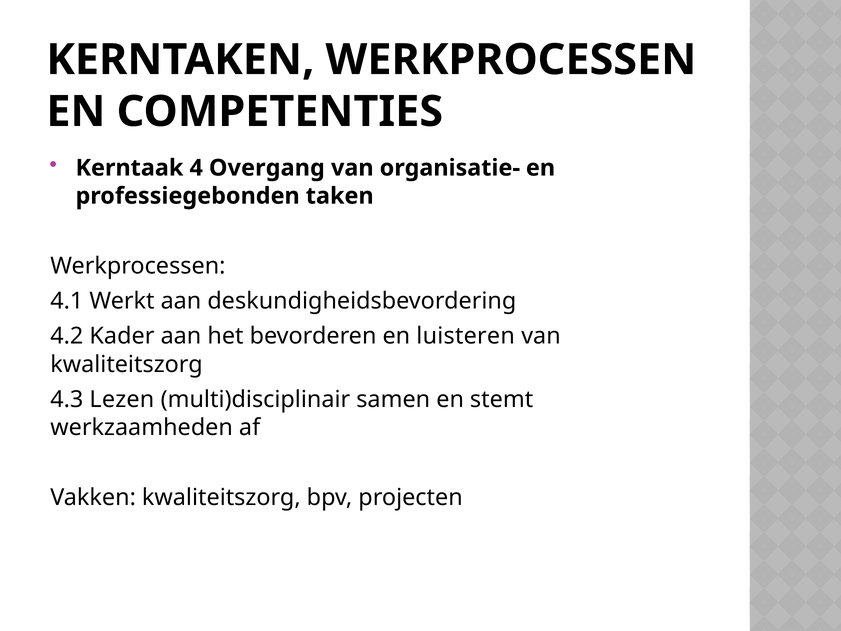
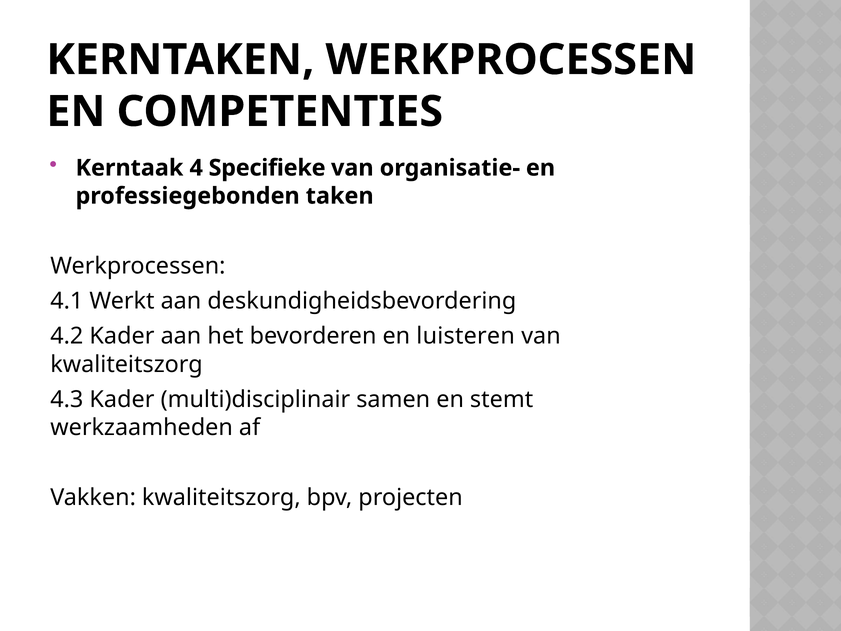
Overgang: Overgang -> Specifieke
4.3 Lezen: Lezen -> Kader
